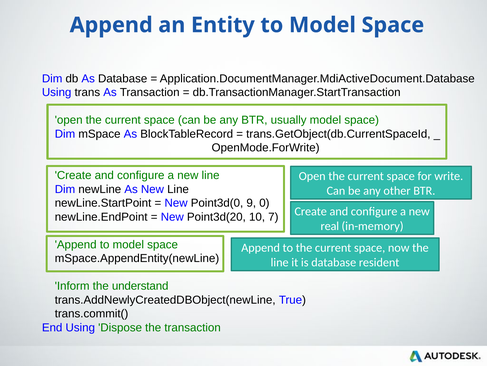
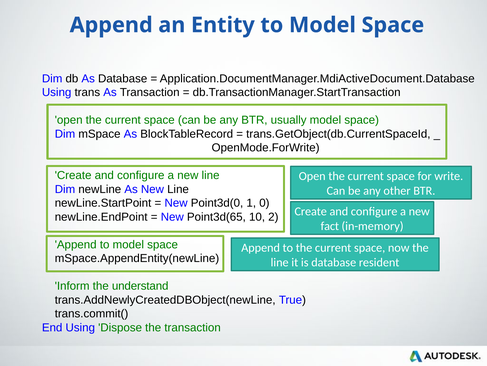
9: 9 -> 1
Point3d(20: Point3d(20 -> Point3d(65
7: 7 -> 2
real: real -> fact
